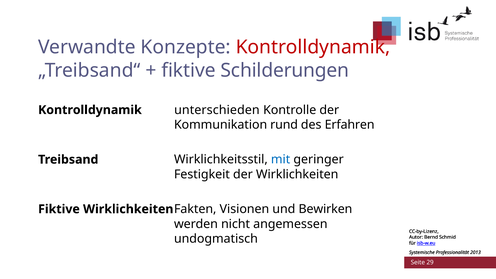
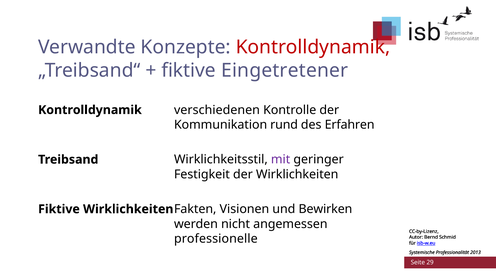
Schilderungen: Schilderungen -> Eingetretener
unterschieden: unterschieden -> verschiedenen
mit colour: blue -> purple
undogmatisch: undogmatisch -> professionelle
